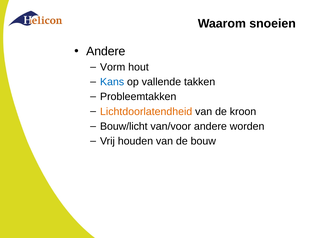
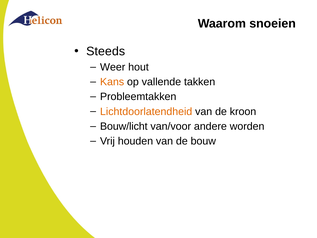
Andere at (106, 51): Andere -> Steeds
Vorm: Vorm -> Weer
Kans colour: blue -> orange
